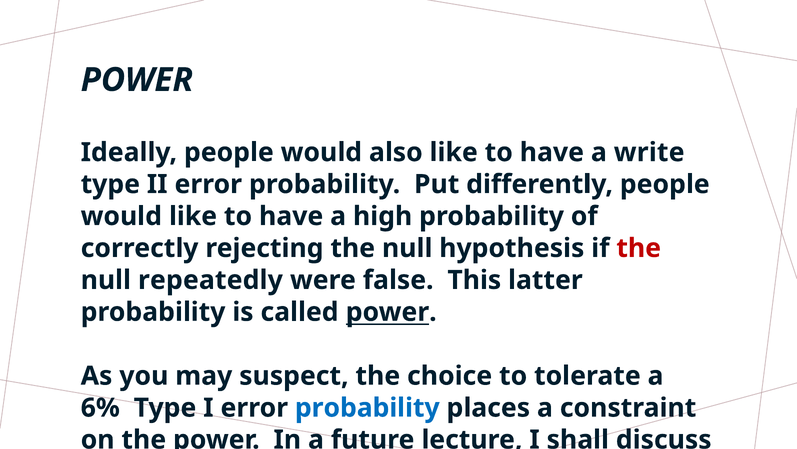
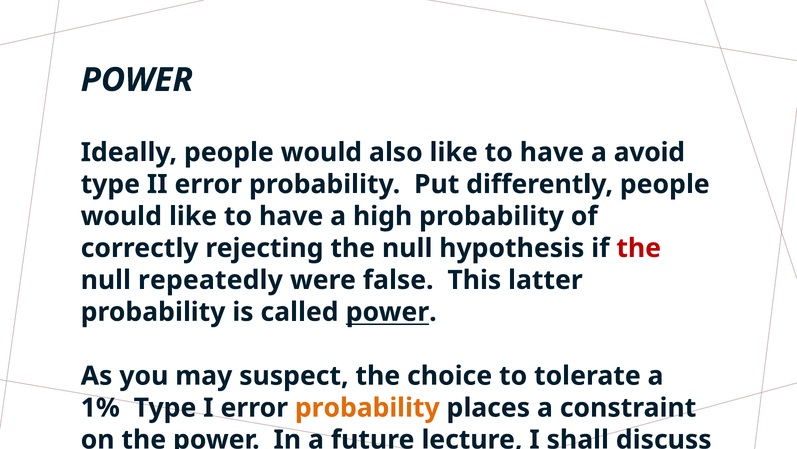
write: write -> avoid
6%: 6% -> 1%
probability at (367, 407) colour: blue -> orange
